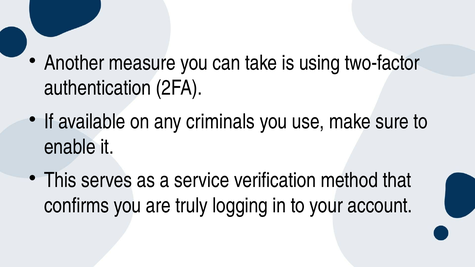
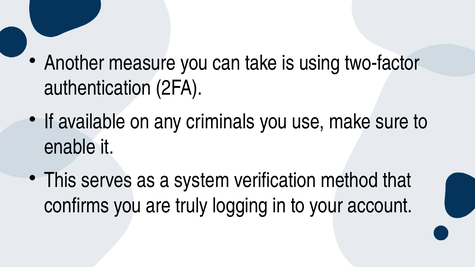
service: service -> system
